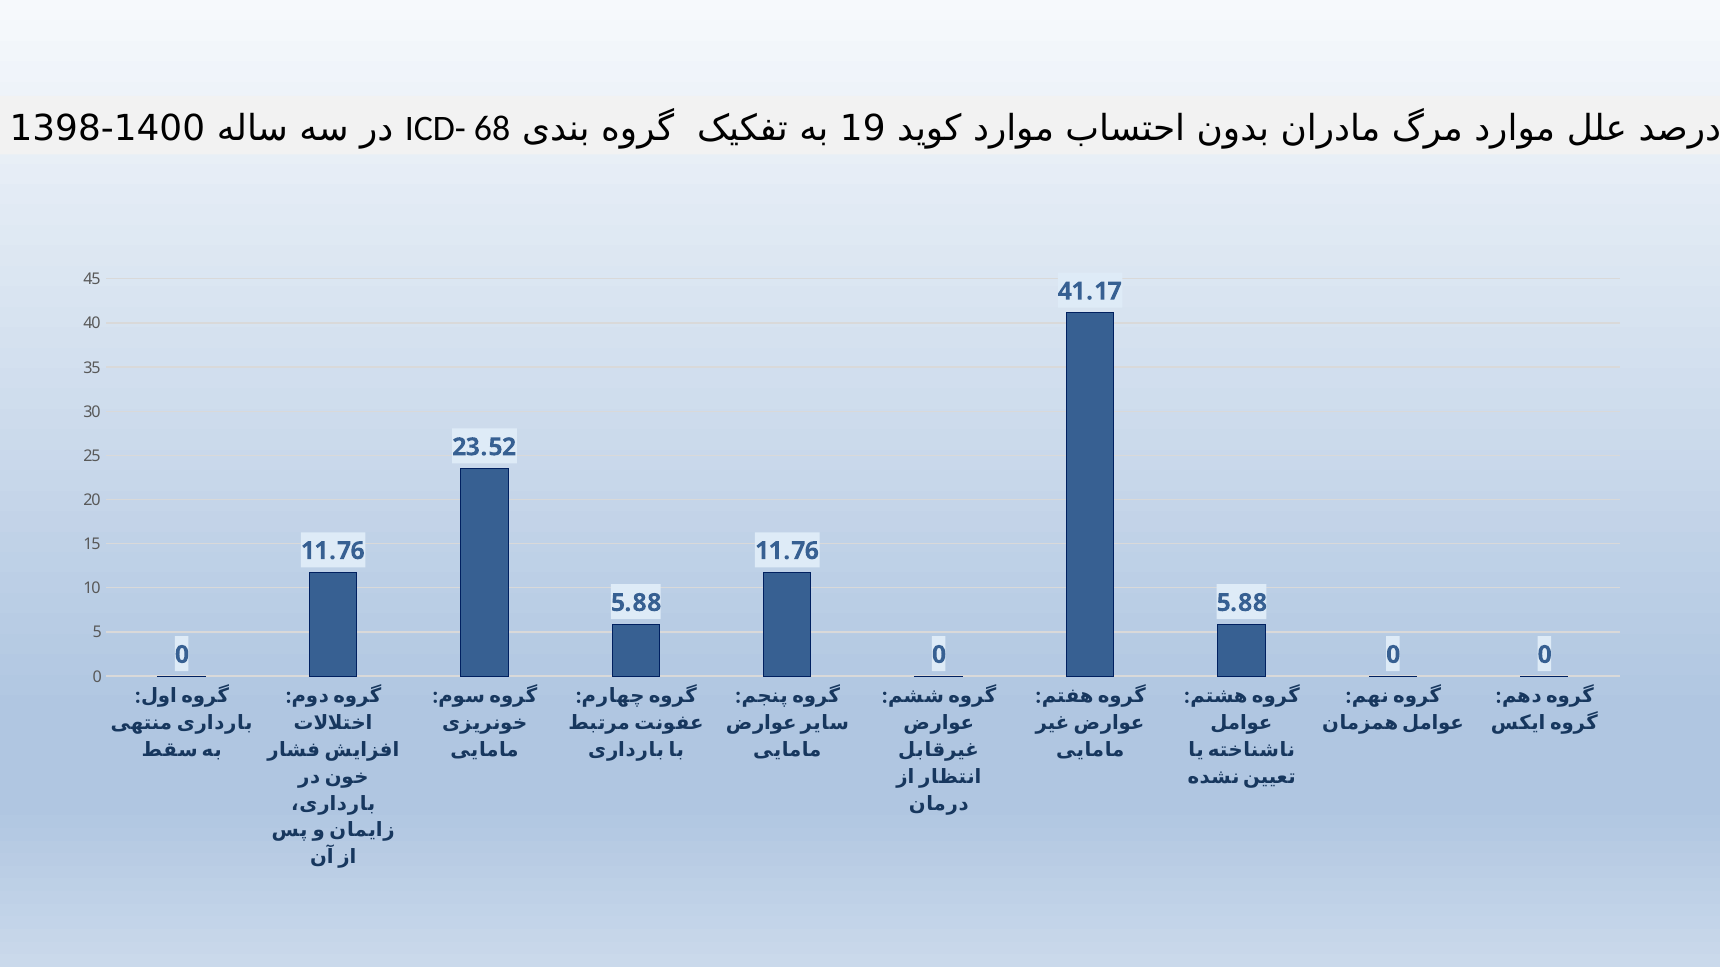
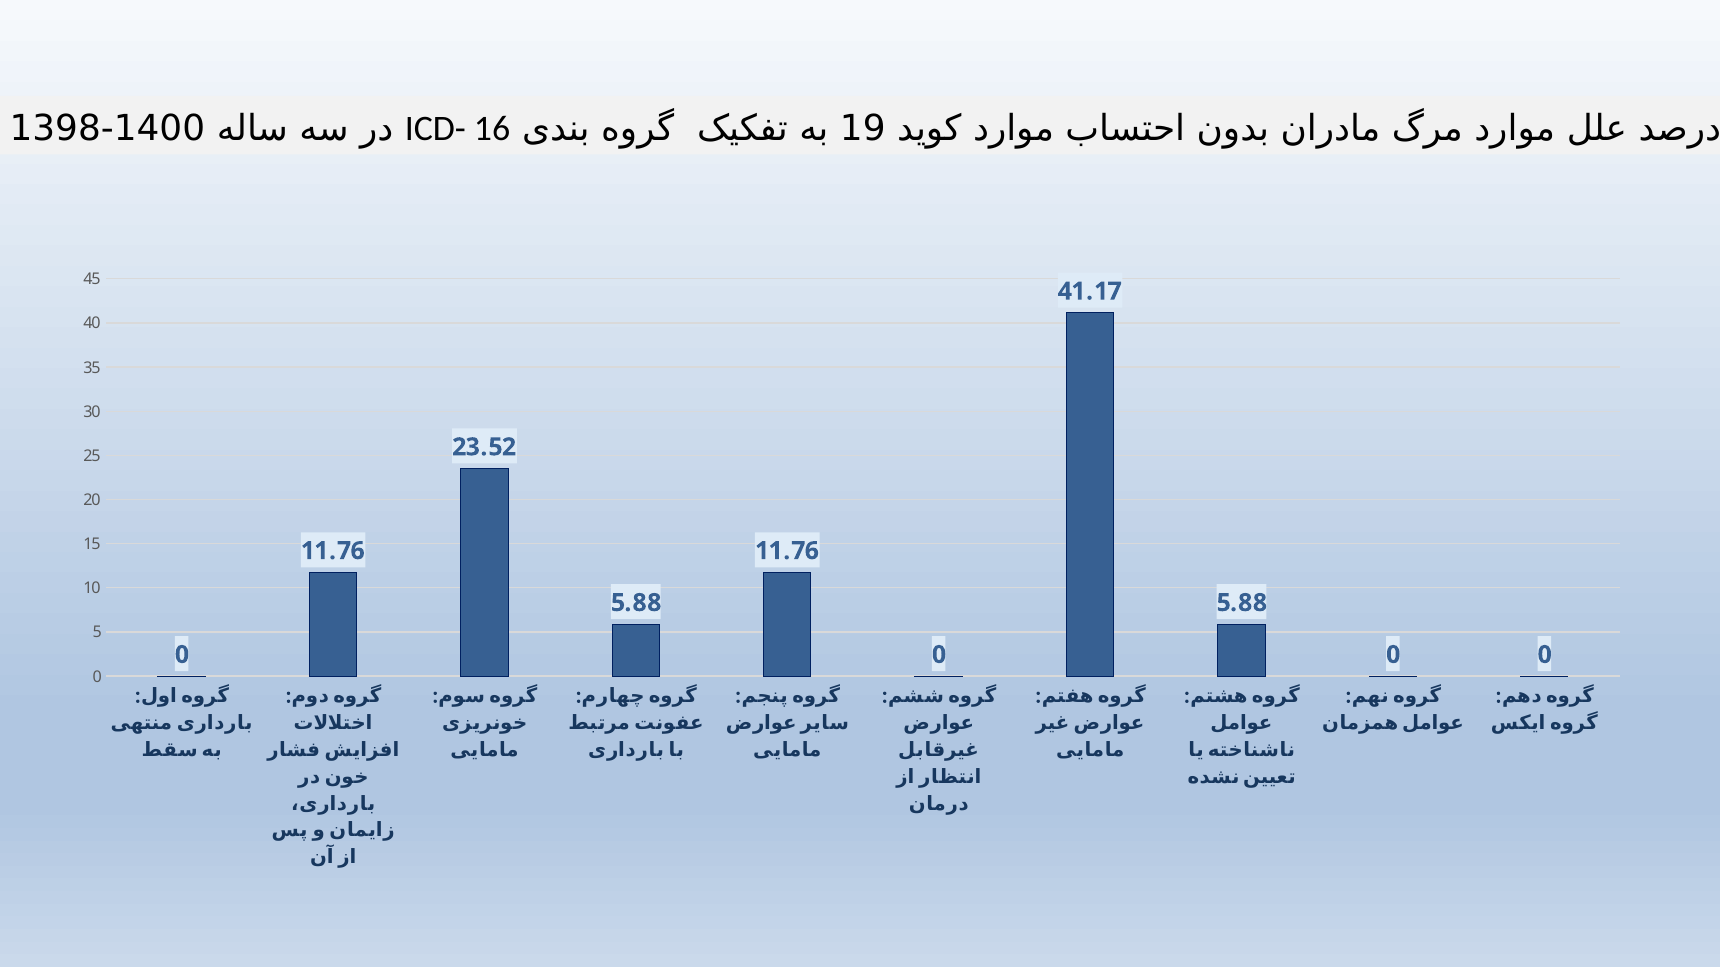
68: 68 -> 16
